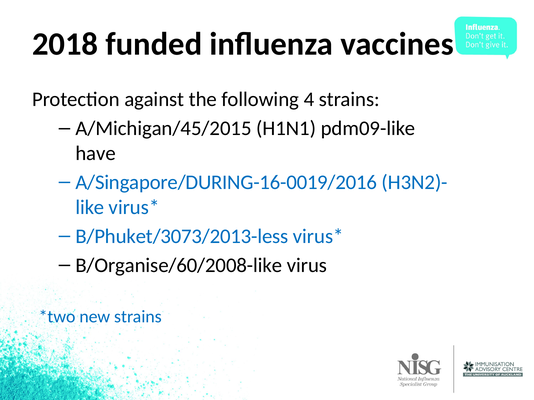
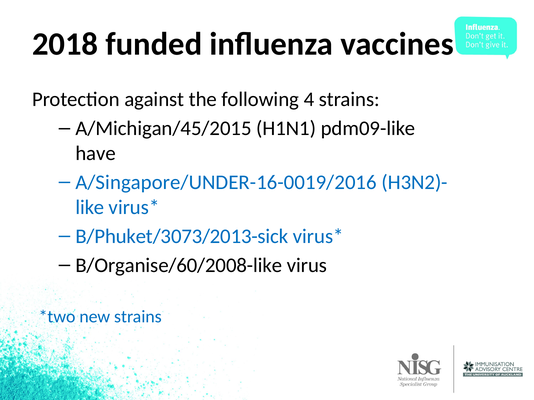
A/Singapore/DURING-16-0019/2016: A/Singapore/DURING-16-0019/2016 -> A/Singapore/UNDER-16-0019/2016
B/Phuket/3073/2013-less: B/Phuket/3073/2013-less -> B/Phuket/3073/2013-sick
